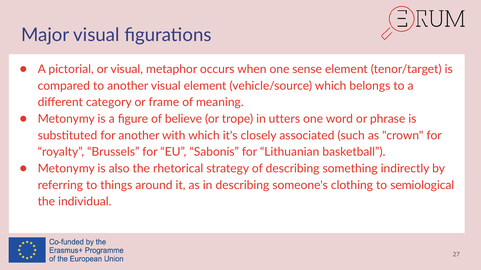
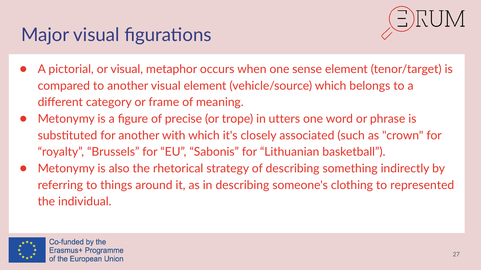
believe: believe -> precise
semiological: semiological -> represented
